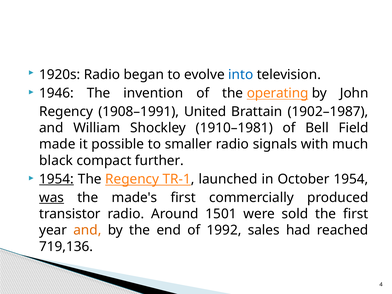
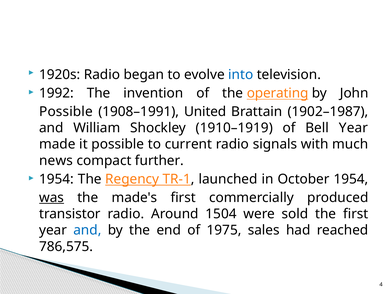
1946: 1946 -> 1992
Regency at (66, 112): Regency -> Possible
1910–1981: 1910–1981 -> 1910–1919
Bell Field: Field -> Year
smaller: smaller -> current
black: black -> news
1954 at (56, 179) underline: present -> none
1501: 1501 -> 1504
and at (87, 230) colour: orange -> blue
1992: 1992 -> 1975
719,136: 719,136 -> 786,575
